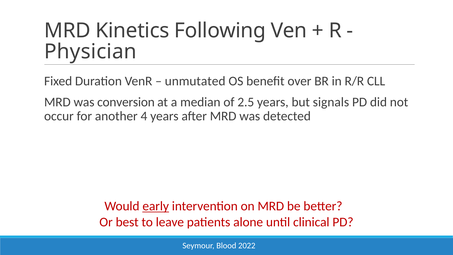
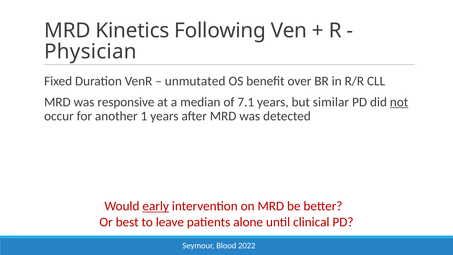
conversion: conversion -> responsive
2.5: 2.5 -> 7.1
signals: signals -> similar
not underline: none -> present
4: 4 -> 1
